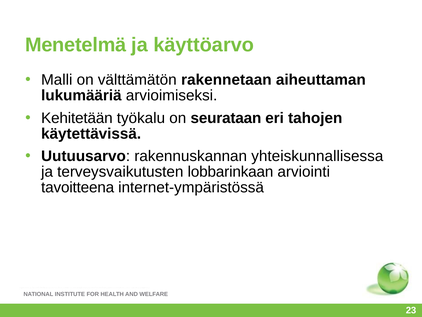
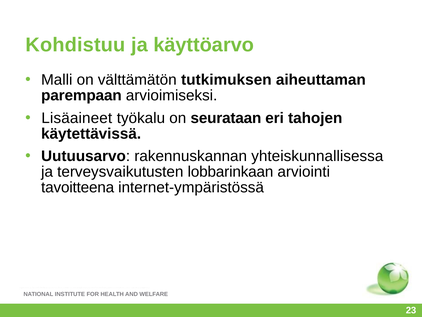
Menetelmä: Menetelmä -> Kohdistuu
rakennetaan: rakennetaan -> tutkimuksen
lukumääriä: lukumääriä -> parempaan
Kehitetään: Kehitetään -> Lisäaineet
